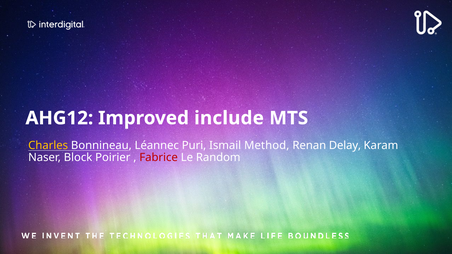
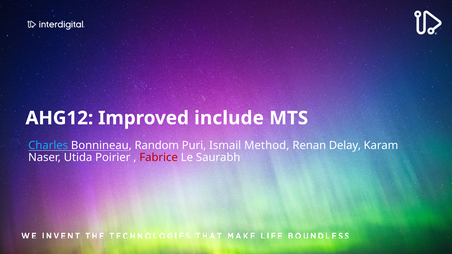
Charles colour: yellow -> light blue
Léannec: Léannec -> Random
Block: Block -> Utida
Random: Random -> Saurabh
